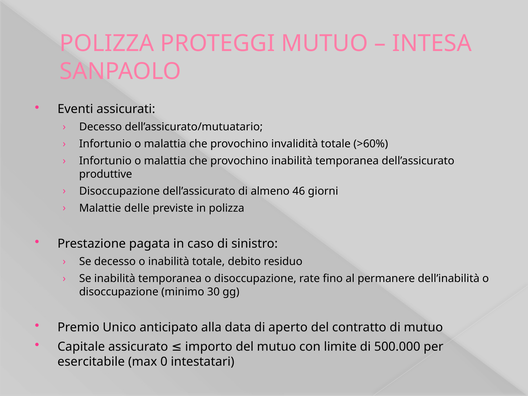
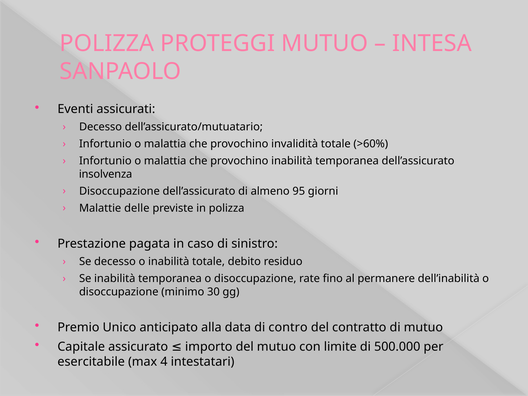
produttive: produttive -> insolvenza
46: 46 -> 95
aperto: aperto -> contro
0: 0 -> 4
